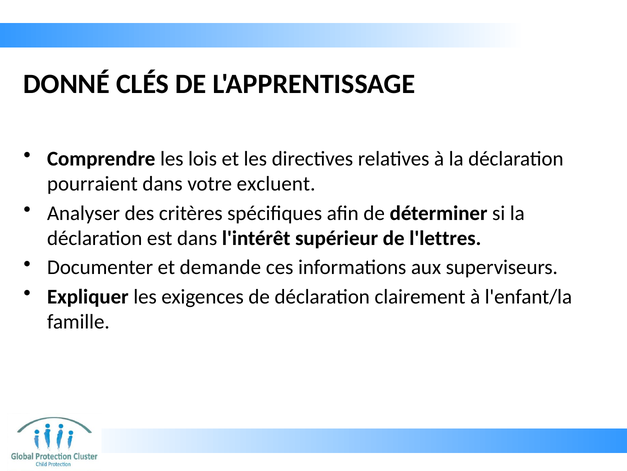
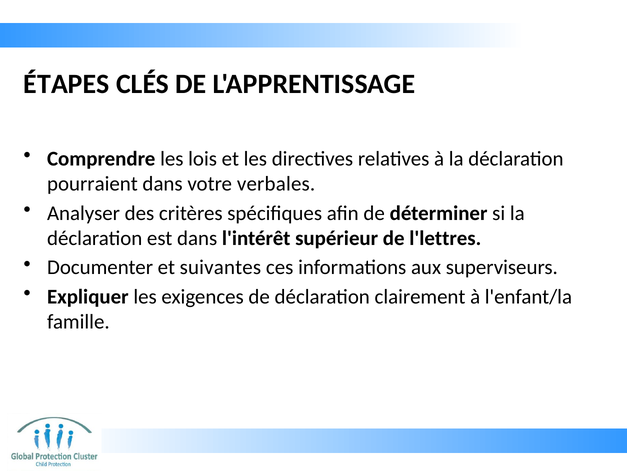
DONNÉ: DONNÉ -> ÉTAPES
excluent: excluent -> verbales
demande: demande -> suivantes
